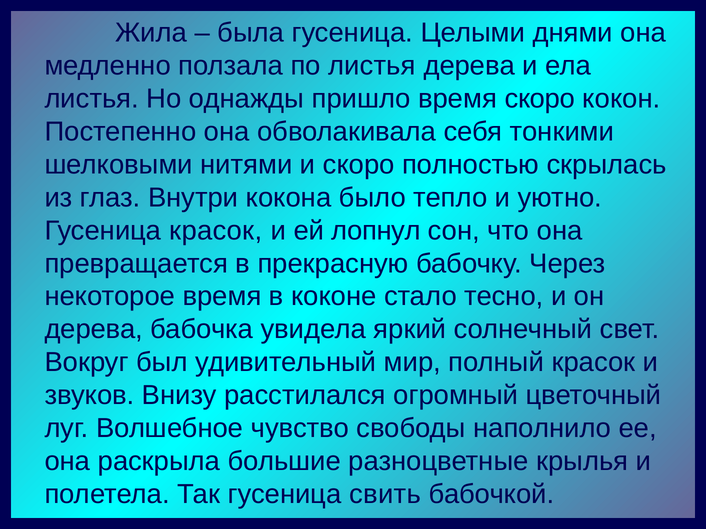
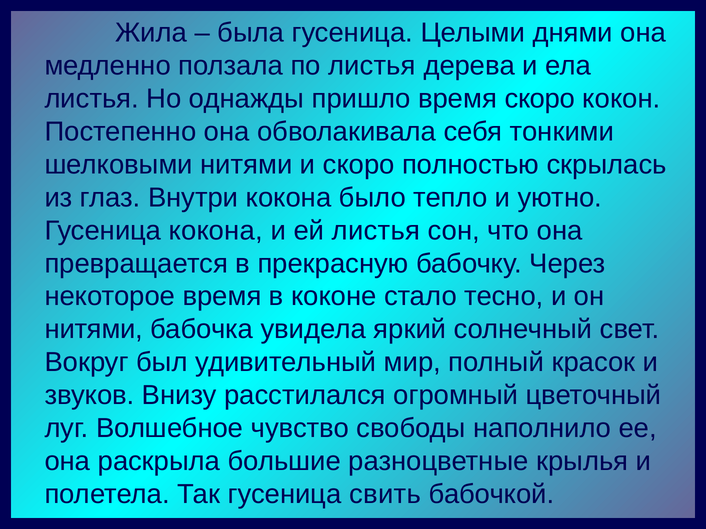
Гусеница красок: красок -> кокона
ей лопнул: лопнул -> листья
дерева at (94, 330): дерева -> нитями
